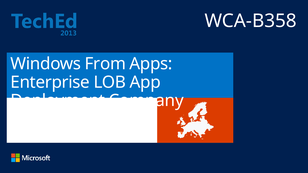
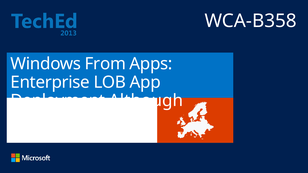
Company: Company -> Although
